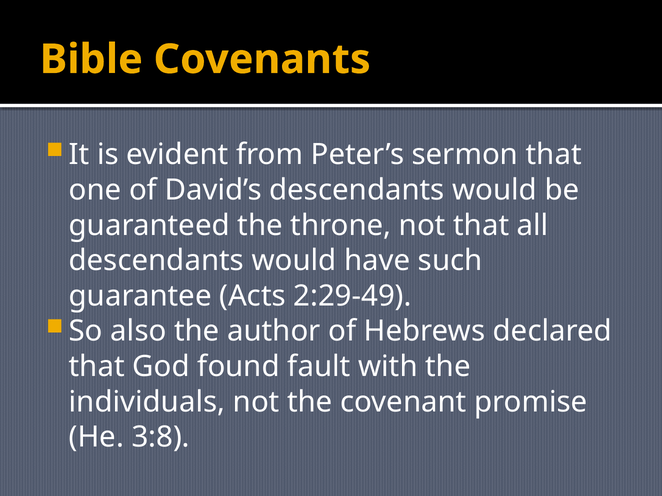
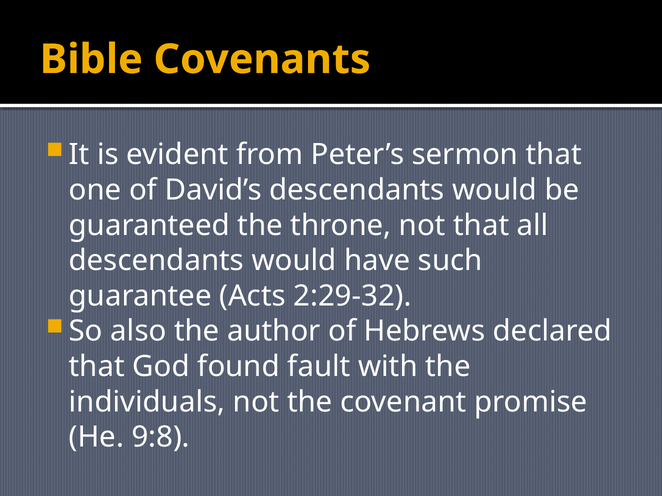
2:29-49: 2:29-49 -> 2:29-32
3:8: 3:8 -> 9:8
